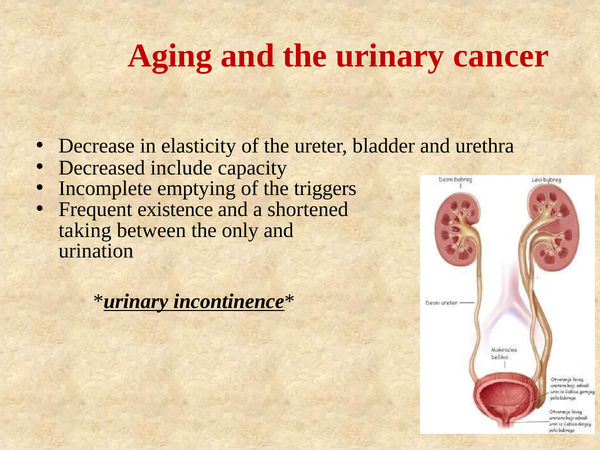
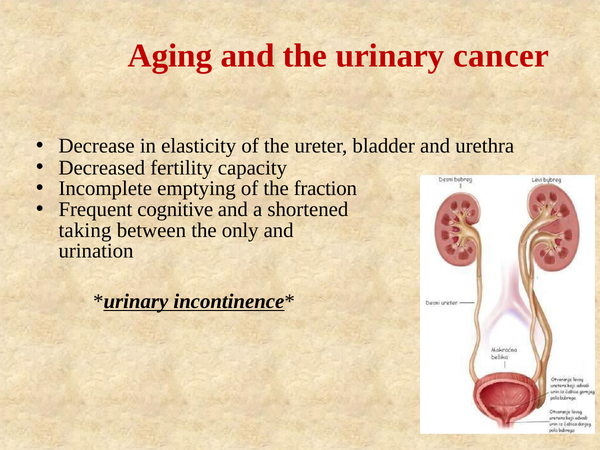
include: include -> fertility
triggers: triggers -> fraction
existence: existence -> cognitive
